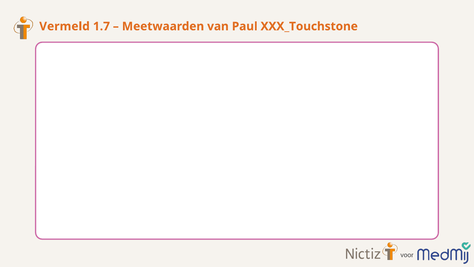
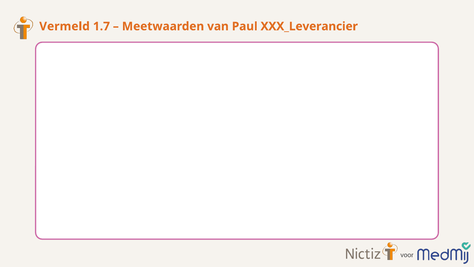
XXX_Touchstone: XXX_Touchstone -> XXX_Leverancier
